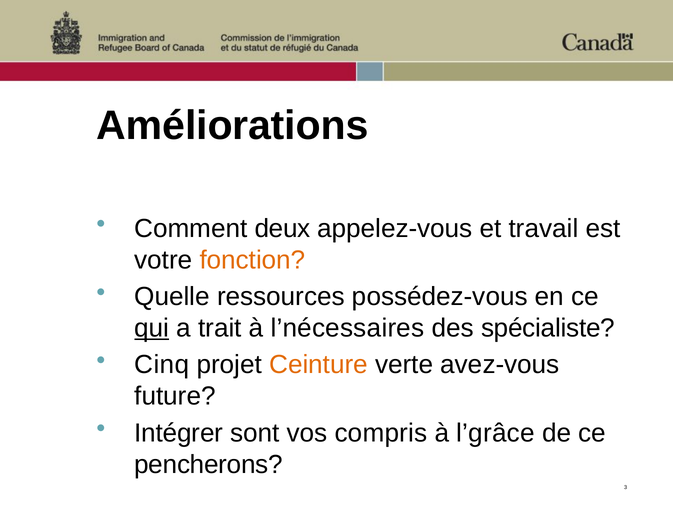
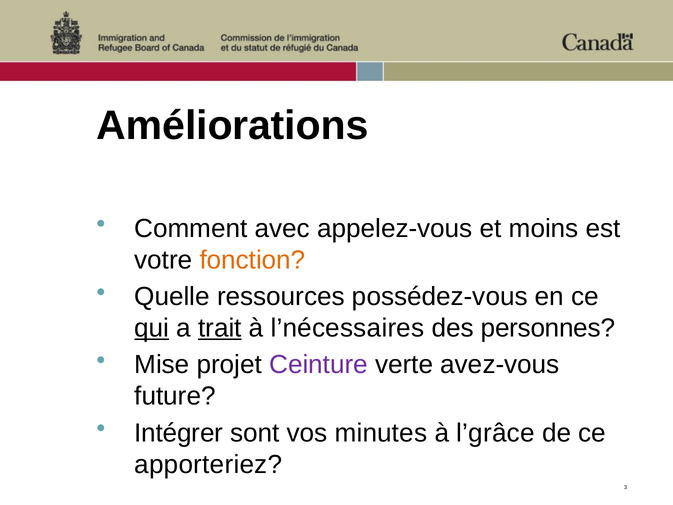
deux: deux -> avec
travail: travail -> moins
trait underline: none -> present
spécialiste: spécialiste -> personnes
Cinq: Cinq -> Mise
Ceinture colour: orange -> purple
compris: compris -> minutes
pencherons: pencherons -> apporteriez
